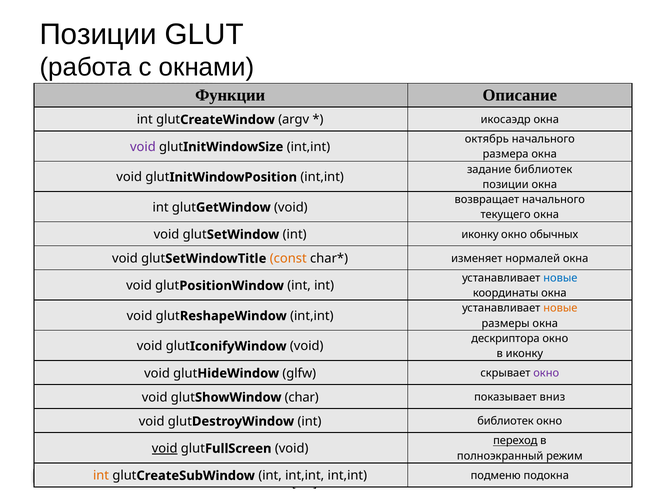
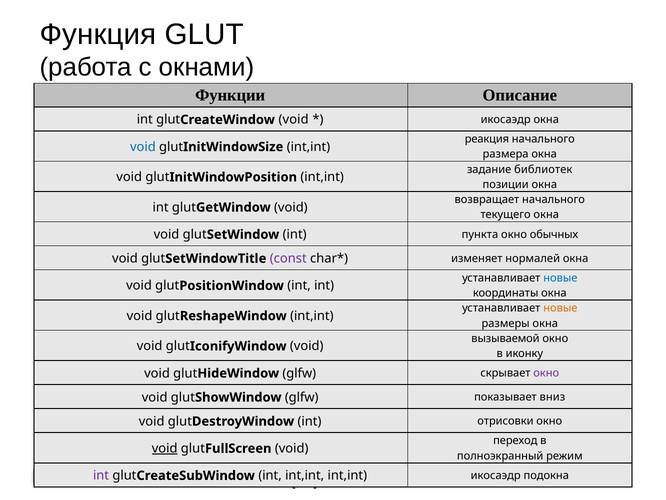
Позиции at (98, 34): Позиции -> Функция
glutCreateWindow argv: argv -> void
октябрь: октябрь -> реакция
void at (143, 147) colour: purple -> blue
int иконку: иконку -> пункта
const colour: orange -> purple
дескриптора: дескриптора -> вызываемой
glutShowWindow char: char -> glfw
int библиотек: библиотек -> отрисовки
переход underline: present -> none
int at (101, 475) colour: orange -> purple
int,int подменю: подменю -> икосаэдр
